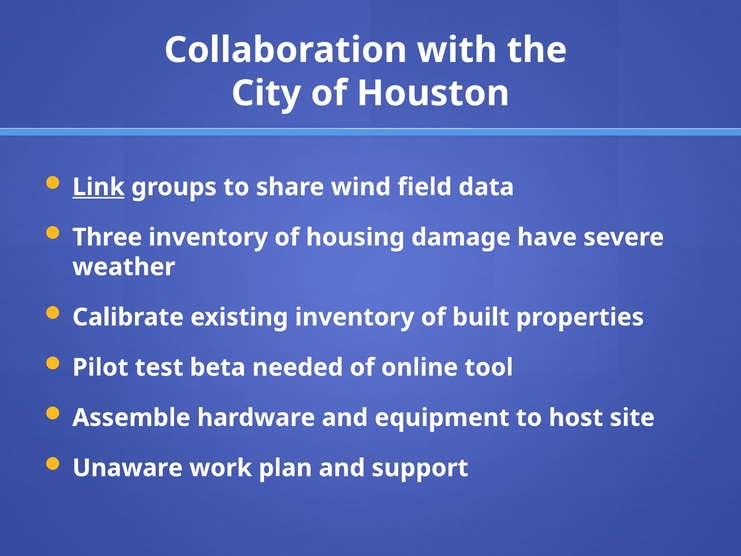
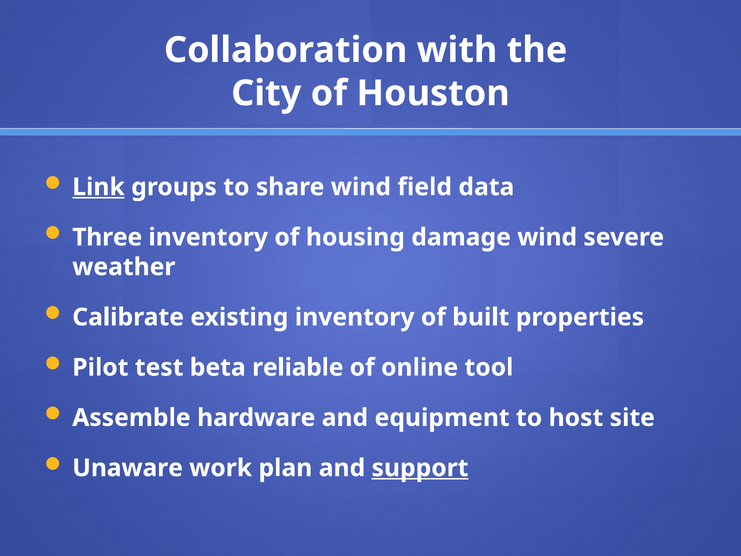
damage have: have -> wind
needed: needed -> reliable
support underline: none -> present
